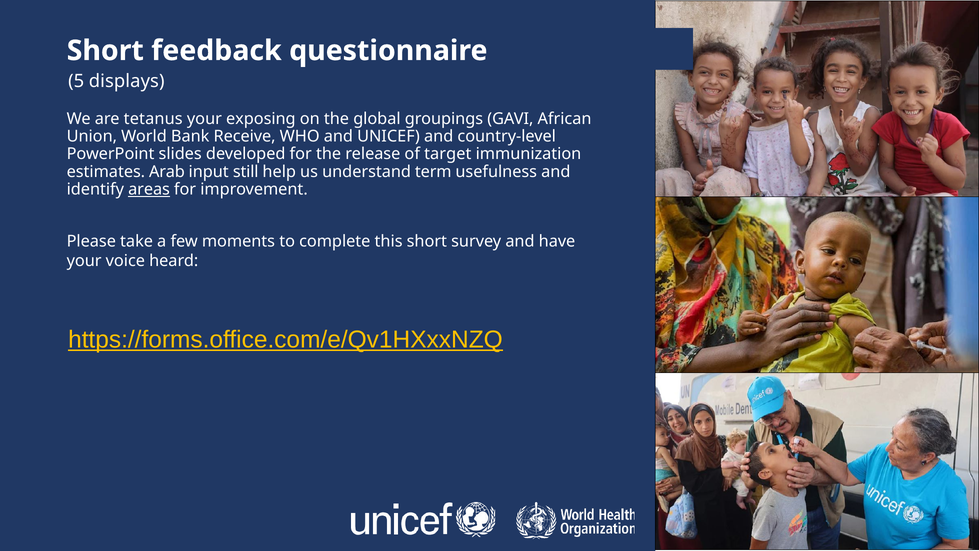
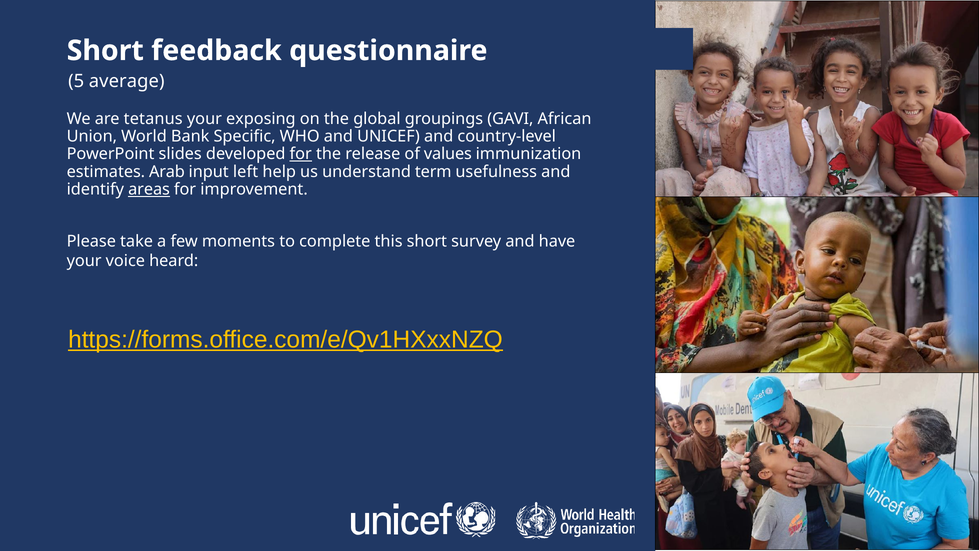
displays: displays -> average
Receive: Receive -> Specific
for at (301, 154) underline: none -> present
target: target -> values
still: still -> left
